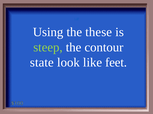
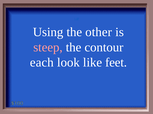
these: these -> other
steep colour: light green -> pink
state: state -> each
